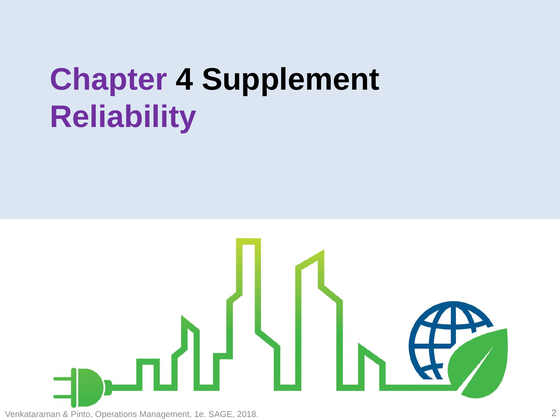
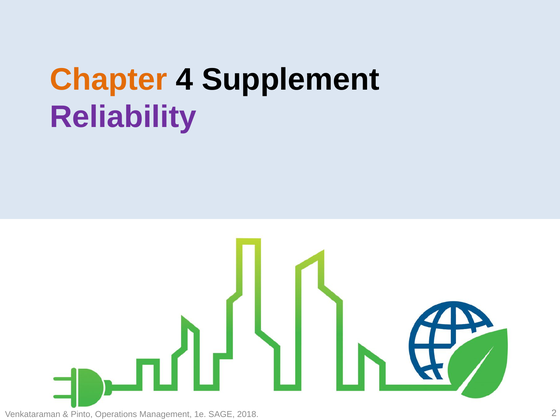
Chapter colour: purple -> orange
